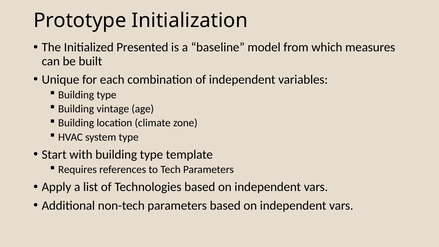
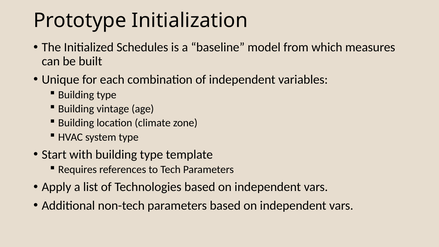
Presented: Presented -> Schedules
